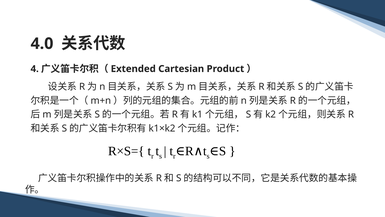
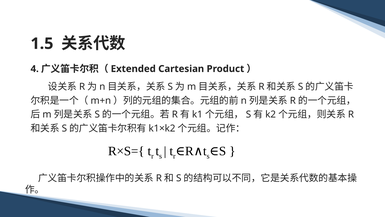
4.0: 4.0 -> 1.5
